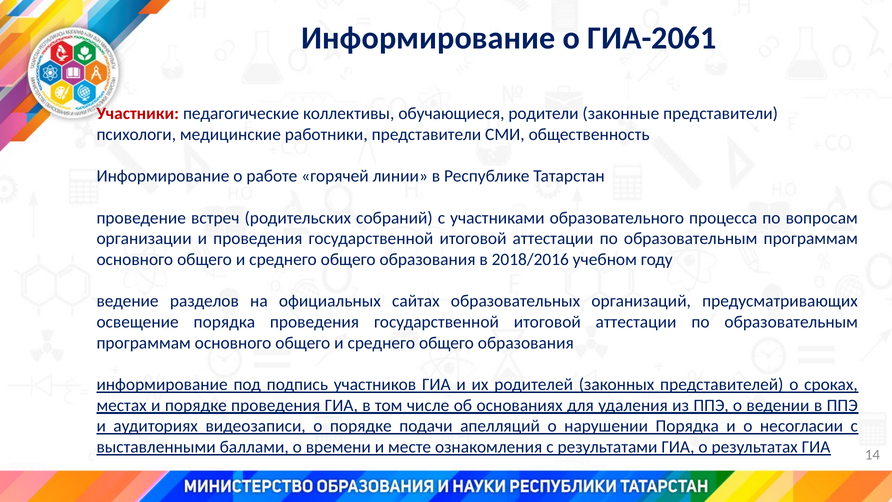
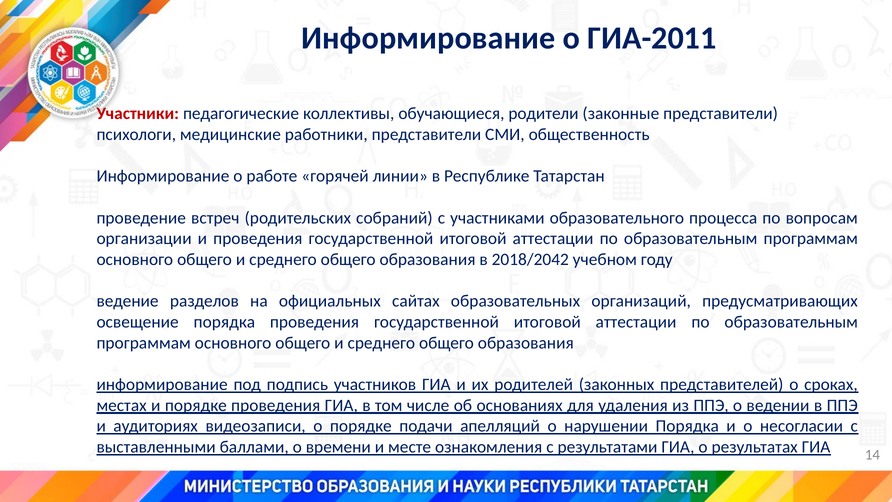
ГИА-2061: ГИА-2061 -> ГИА-2011
2018/2016: 2018/2016 -> 2018/2042
